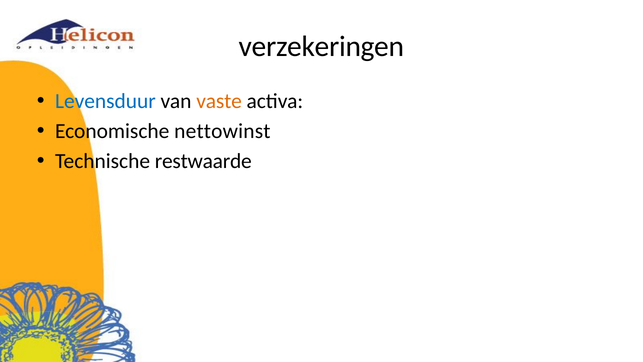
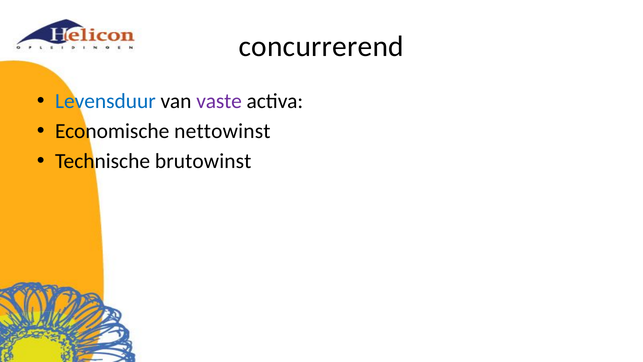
verzekeringen: verzekeringen -> concurrerend
vaste colour: orange -> purple
restwaarde: restwaarde -> brutowinst
